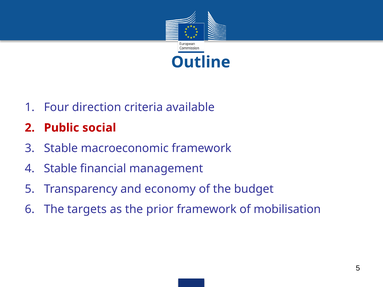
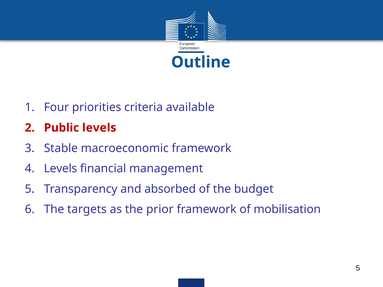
direction: direction -> priorities
Public social: social -> levels
Stable at (60, 169): Stable -> Levels
economy: economy -> absorbed
